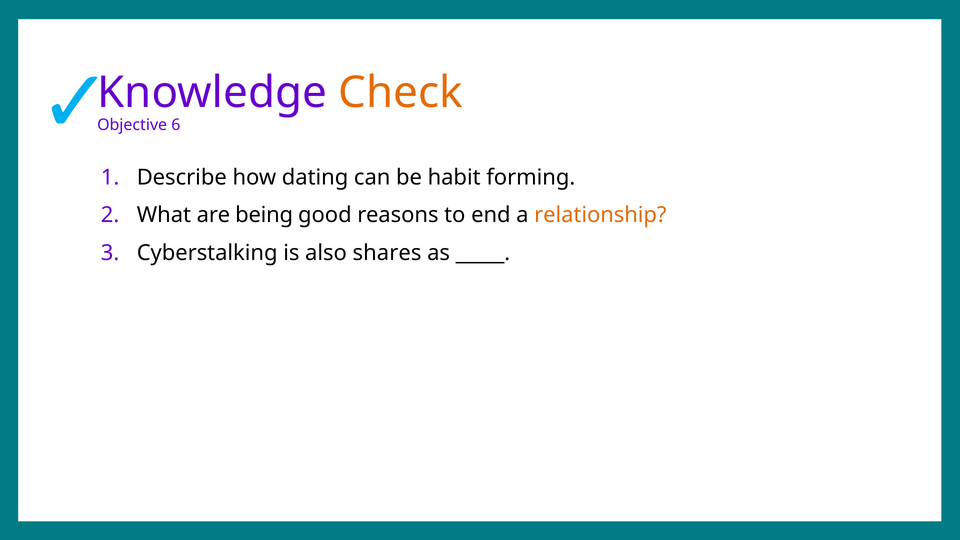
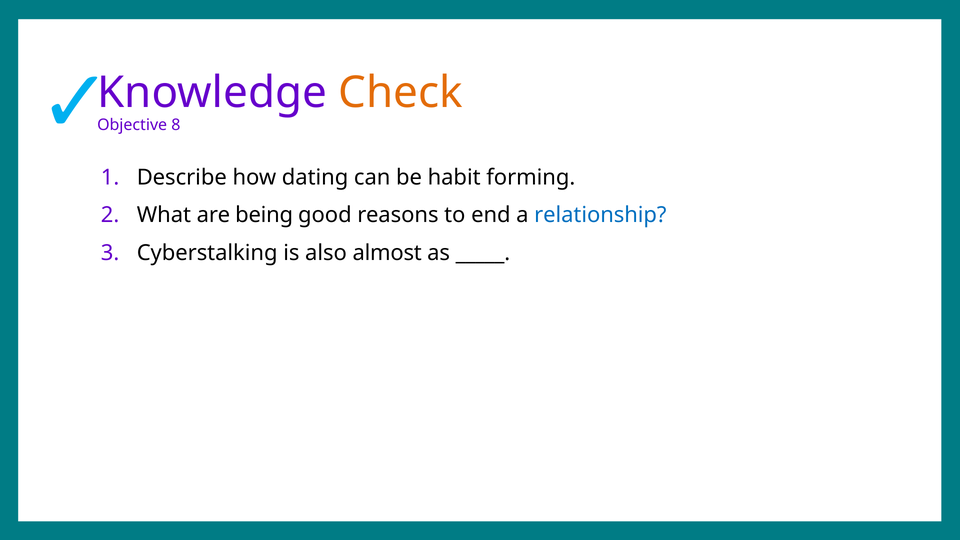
6: 6 -> 8
relationship colour: orange -> blue
shares: shares -> almost
